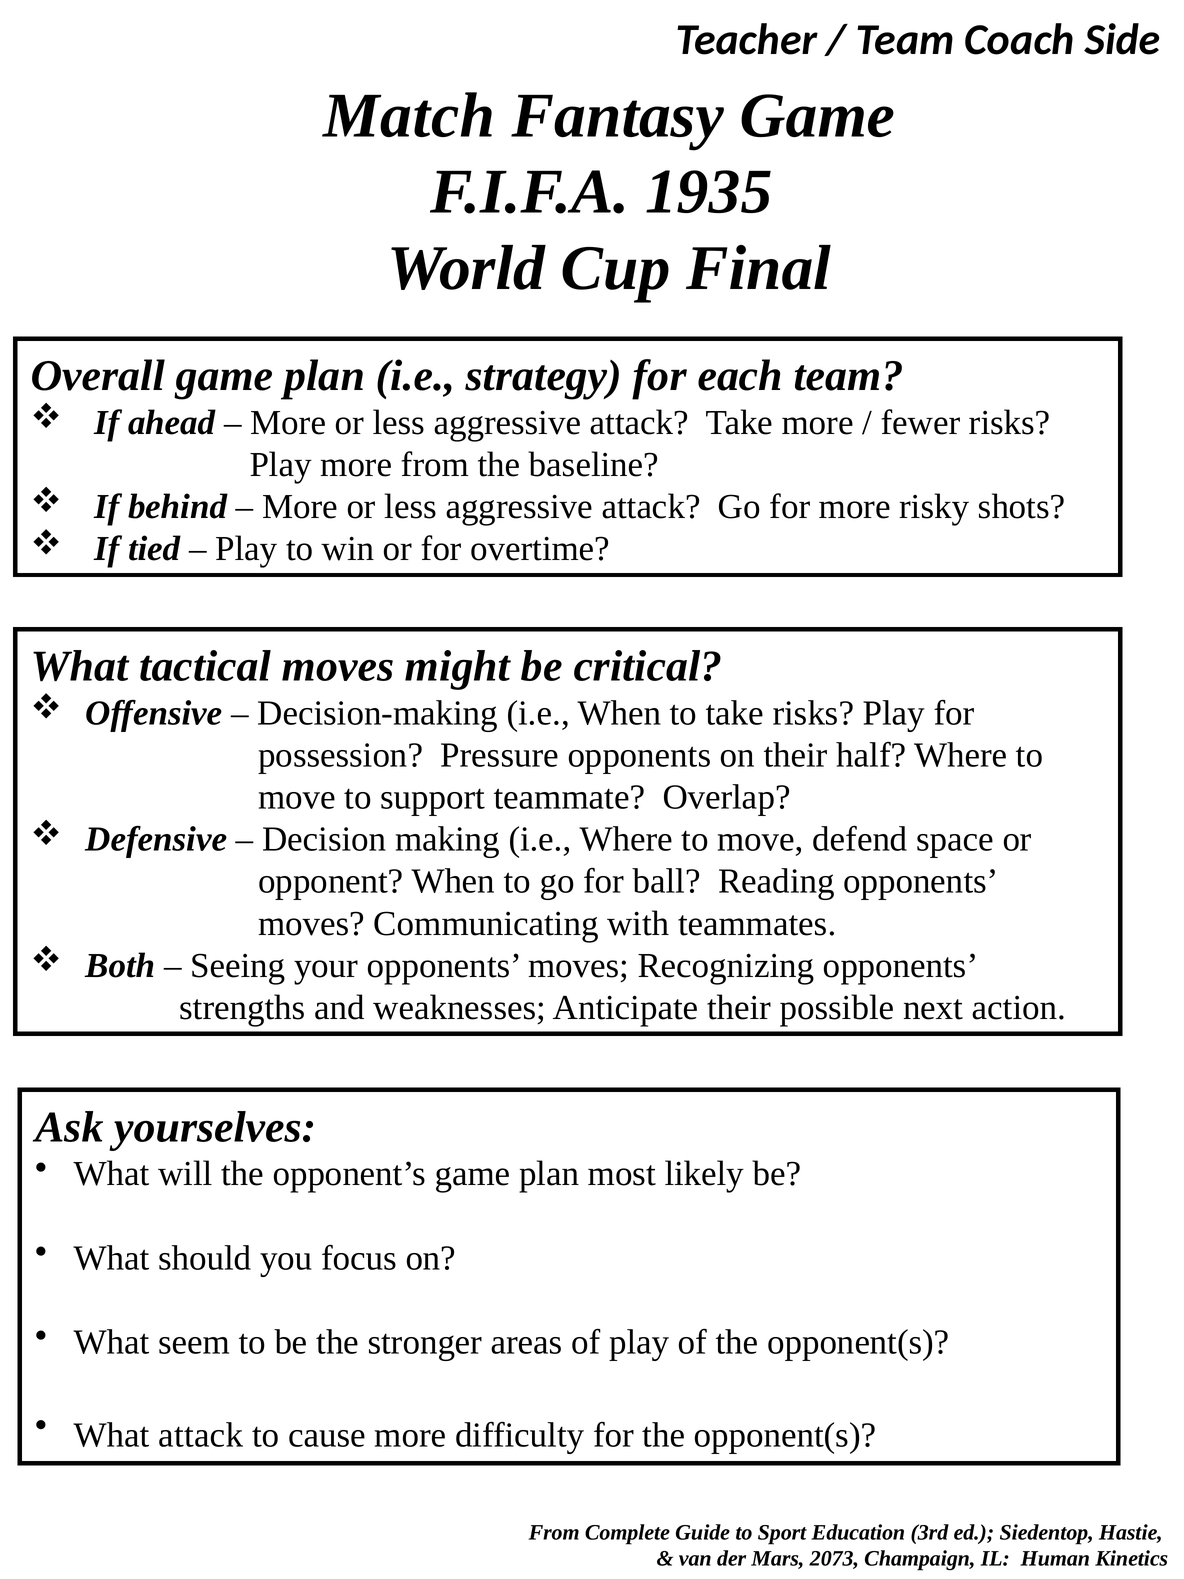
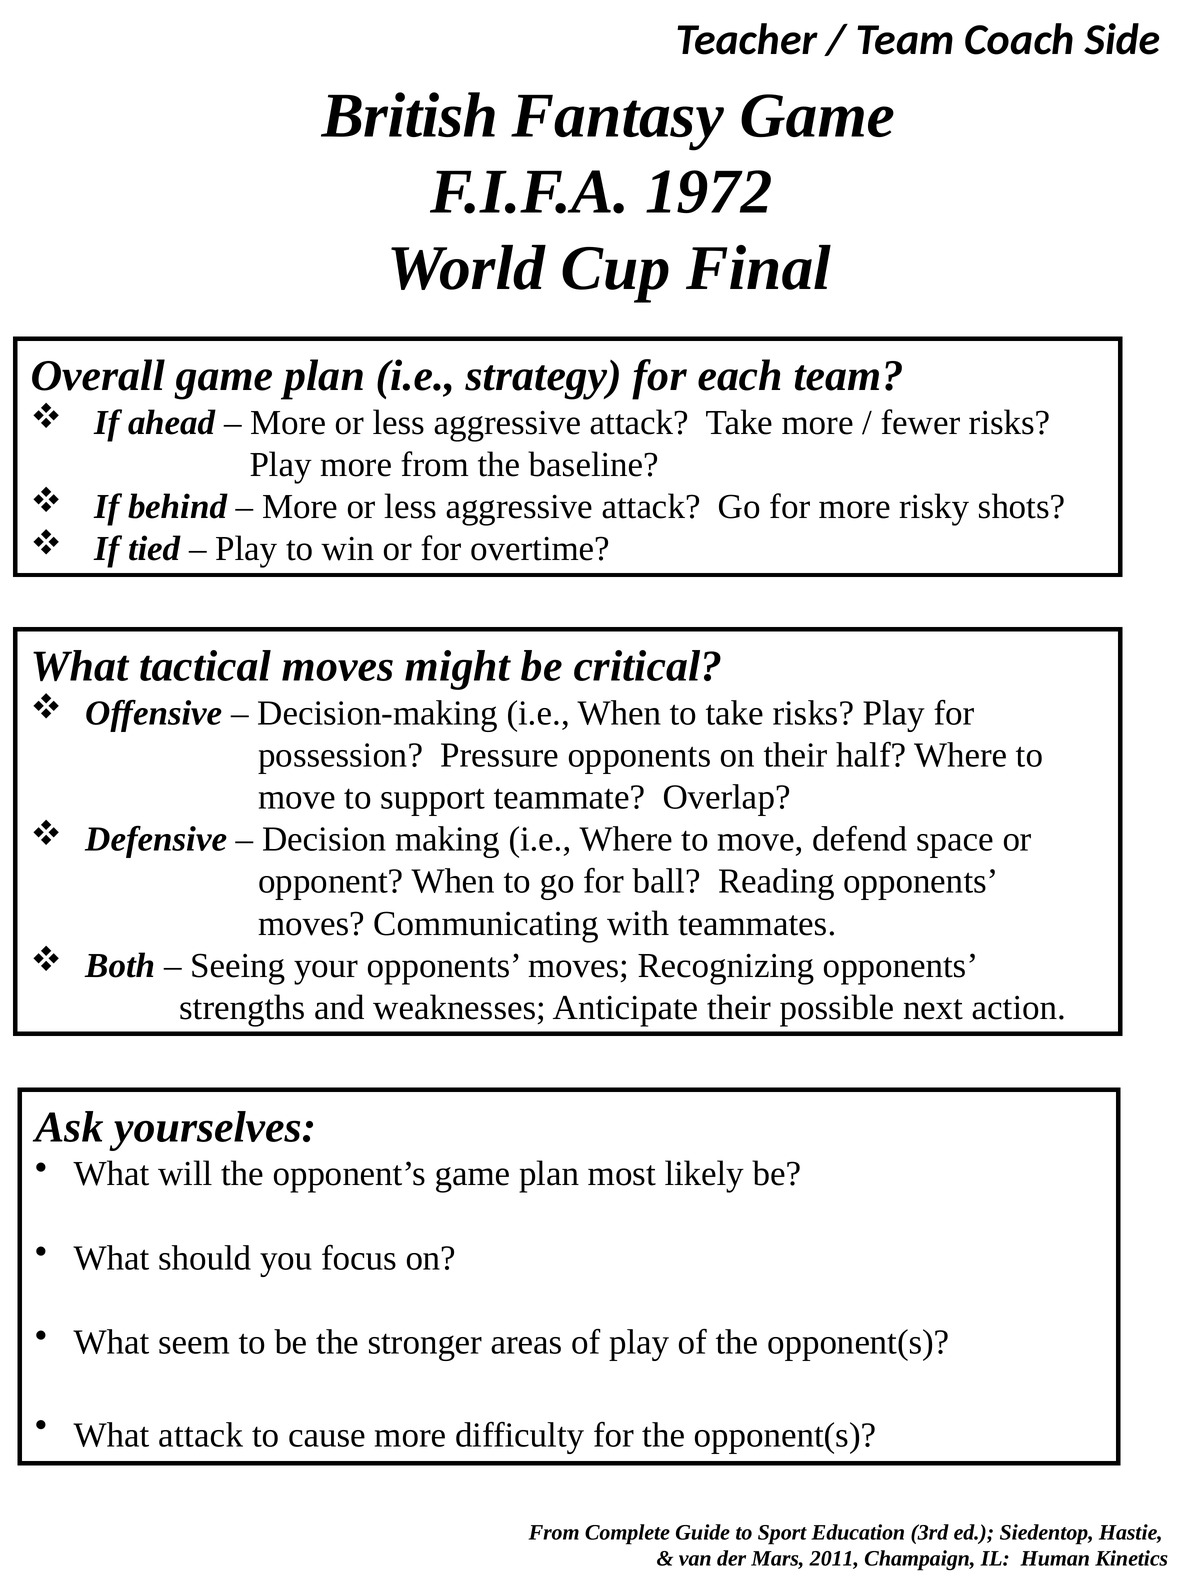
Match: Match -> British
1935: 1935 -> 1972
2073: 2073 -> 2011
